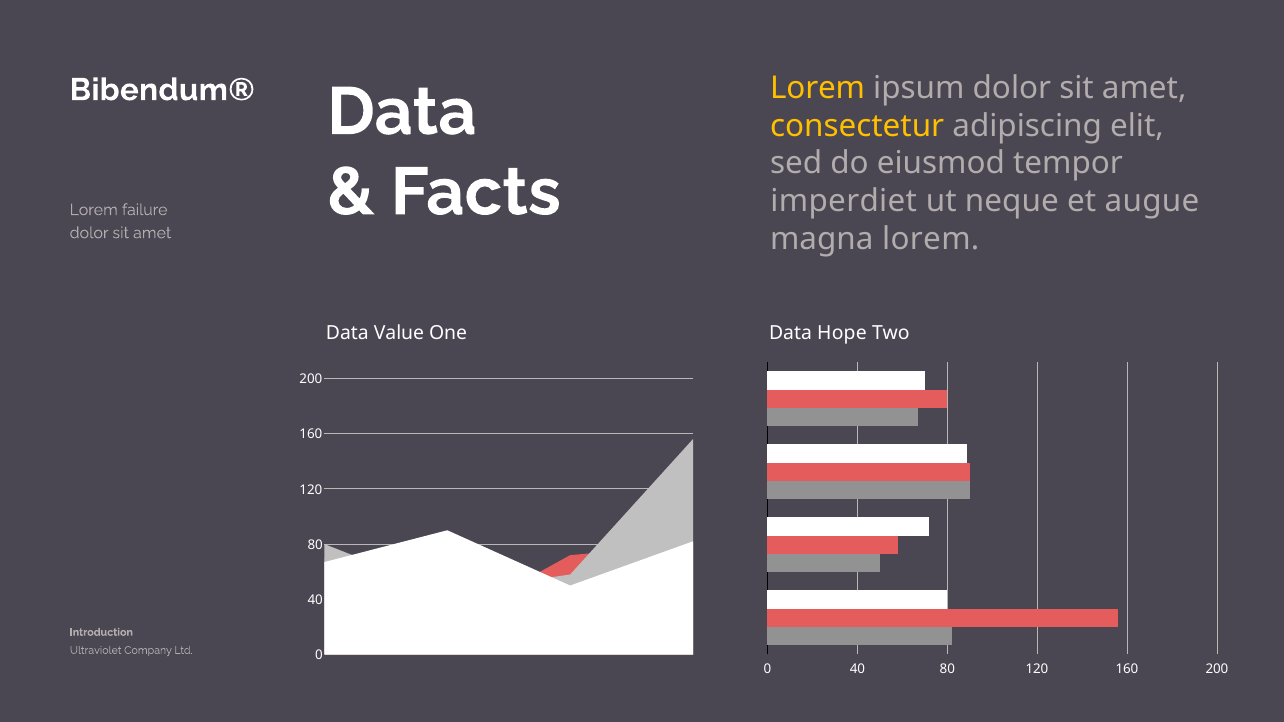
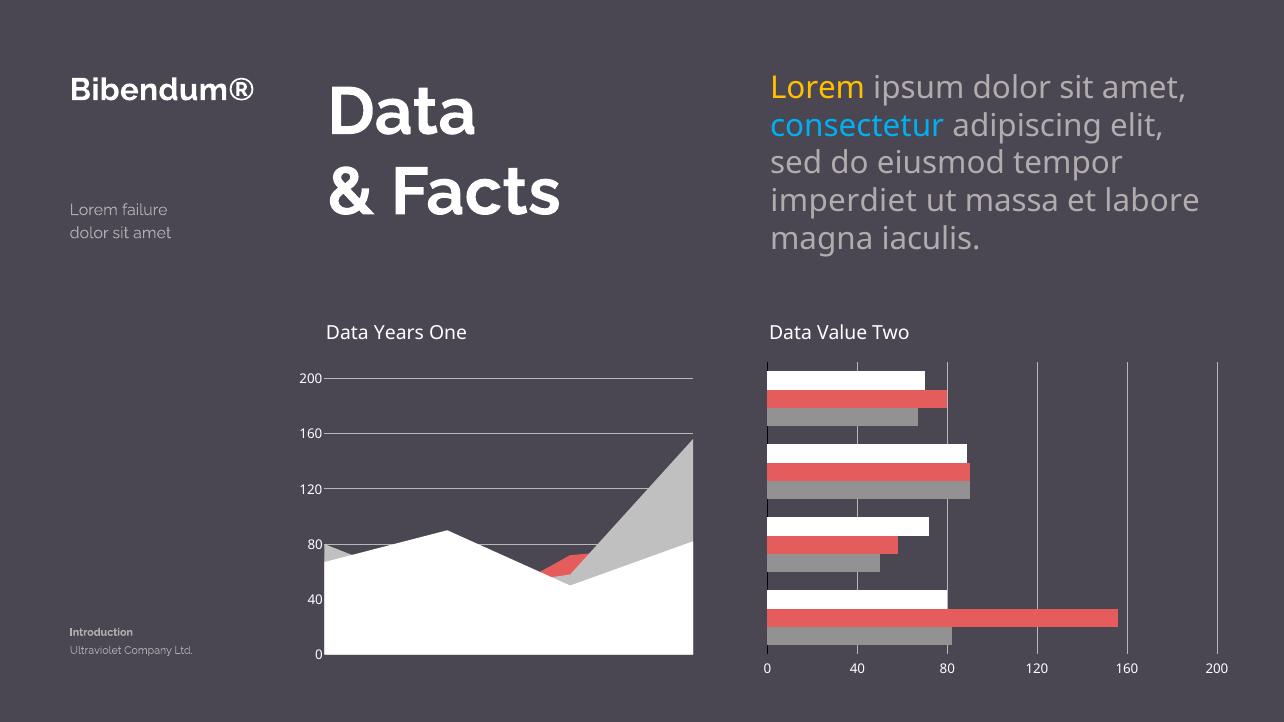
consectetur colour: yellow -> light blue
neque: neque -> massa
augue: augue -> labore
magna lorem: lorem -> iaculis
Value: Value -> Years
Hope: Hope -> Value
